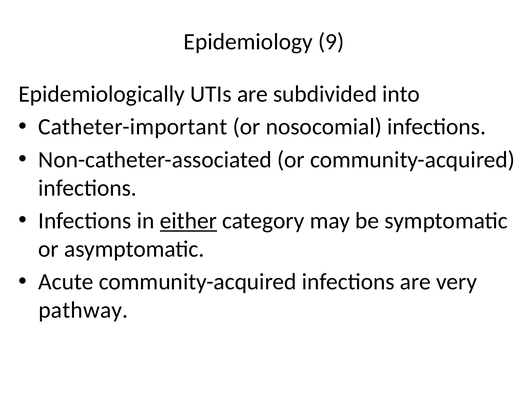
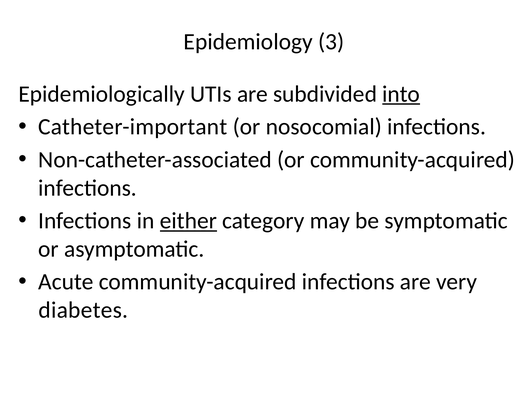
9: 9 -> 3
into underline: none -> present
pathway: pathway -> diabetes
